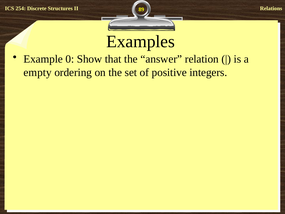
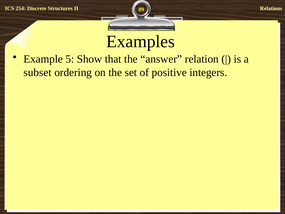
0: 0 -> 5
empty: empty -> subset
